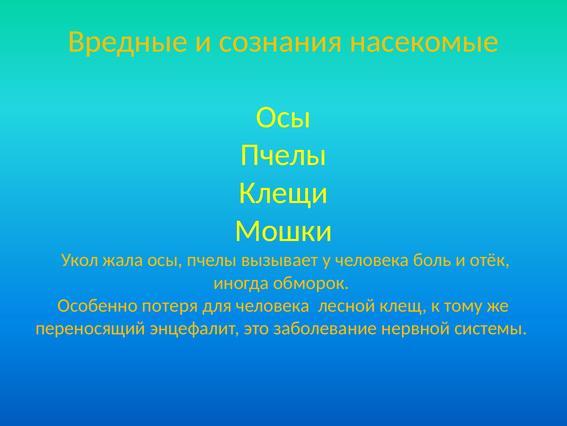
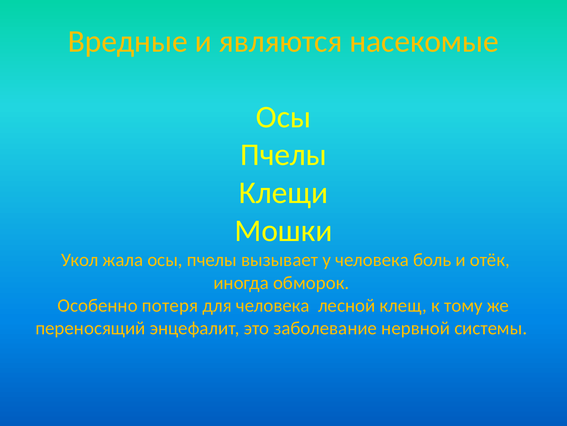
сознания: сознания -> являются
